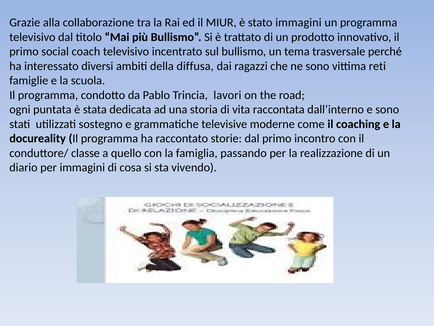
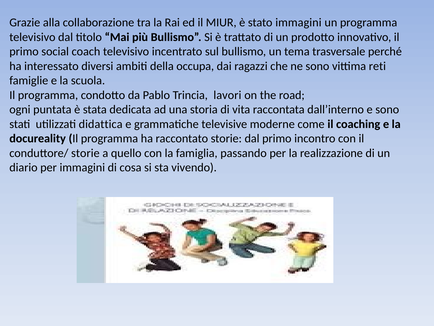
diffusa: diffusa -> occupa
sostegno: sostegno -> didattica
conduttore/ classe: classe -> storie
